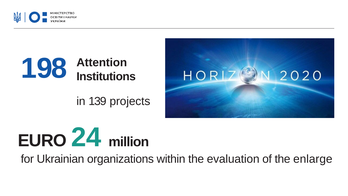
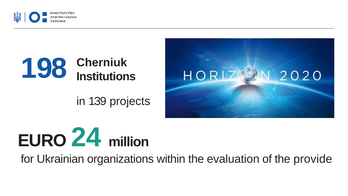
Attention: Attention -> Cherniuk
enlarge: enlarge -> provide
